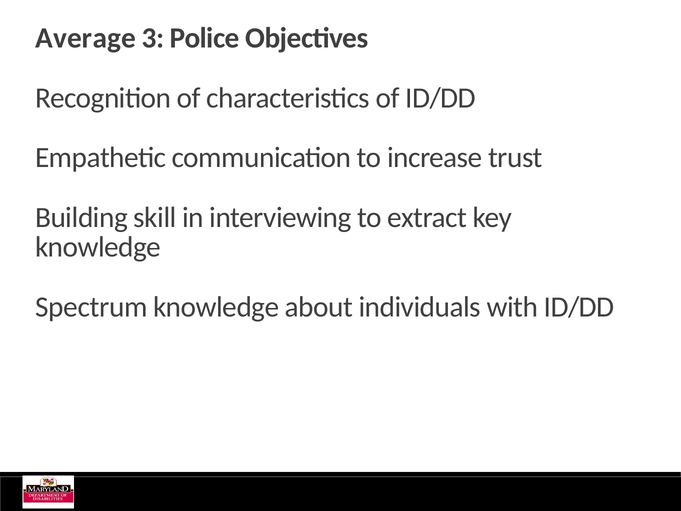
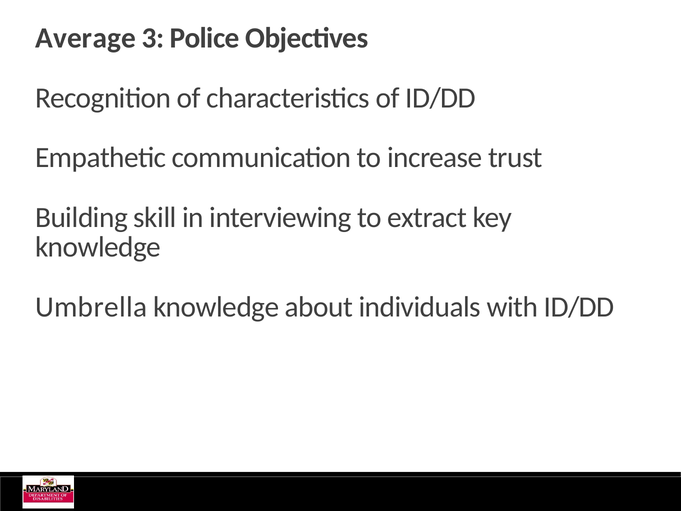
Spectrum: Spectrum -> Umbrella
